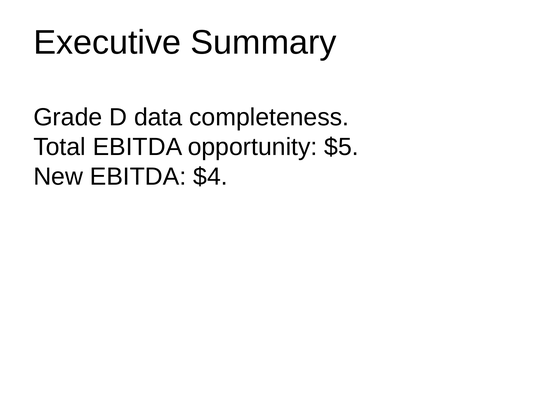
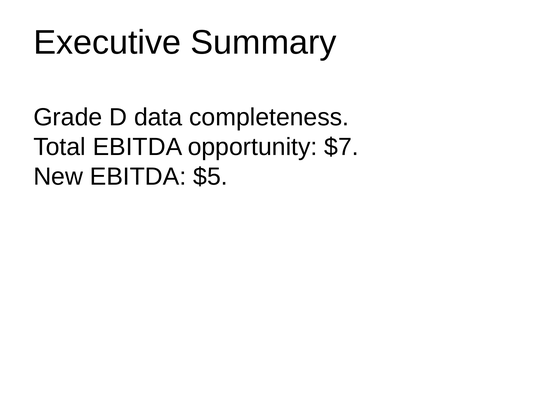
$5: $5 -> $7
$4: $4 -> $5
